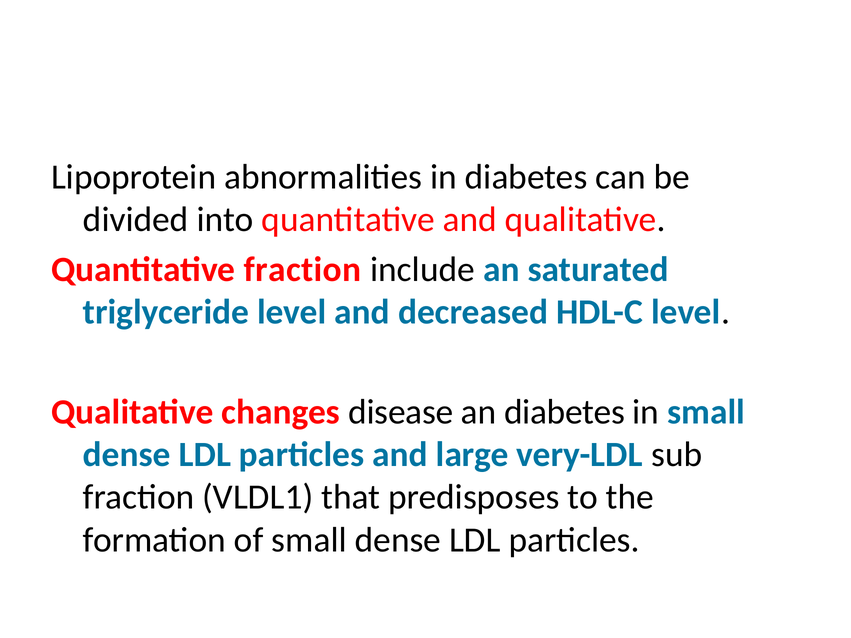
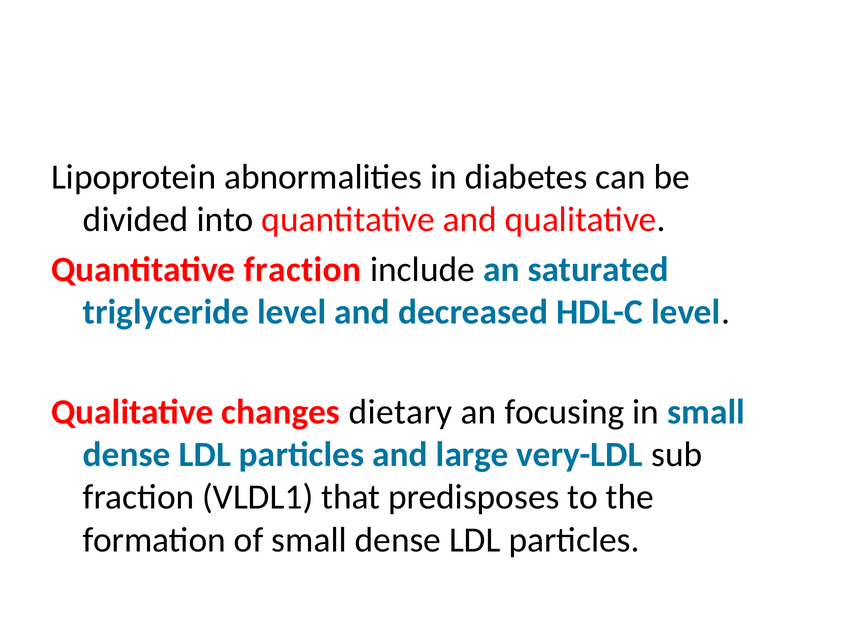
disease: disease -> dietary
an diabetes: diabetes -> focusing
